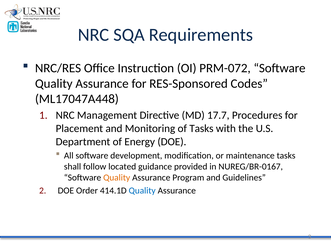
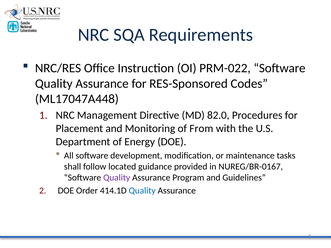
PRM-072: PRM-072 -> PRM-022
17.7: 17.7 -> 82.0
of Tasks: Tasks -> From
Quality at (117, 178) colour: orange -> purple
